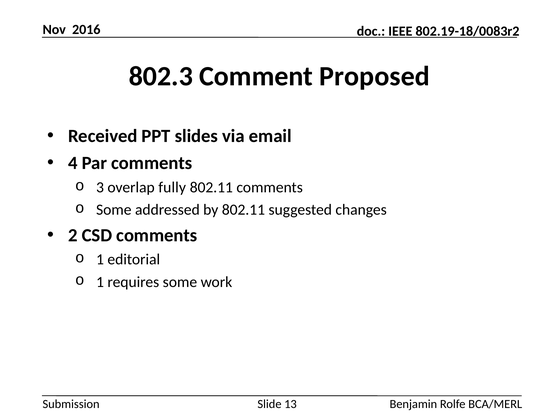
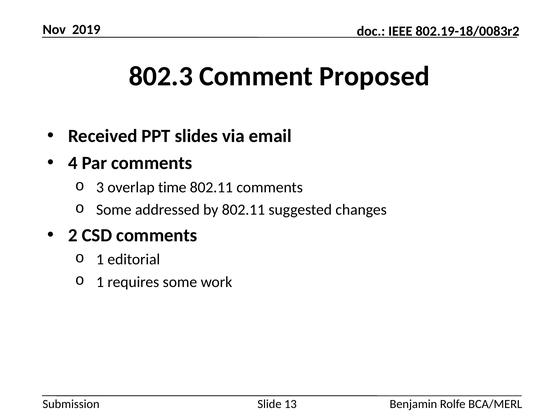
2016: 2016 -> 2019
fully: fully -> time
